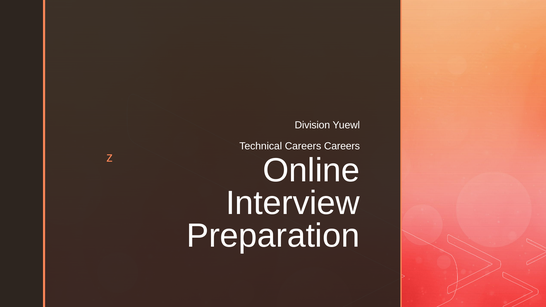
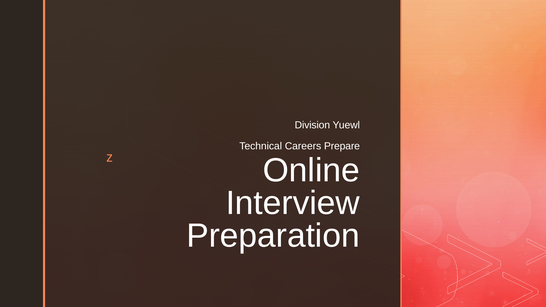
Careers Careers: Careers -> Prepare
